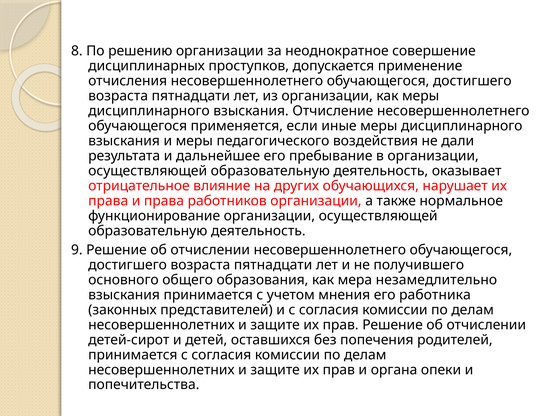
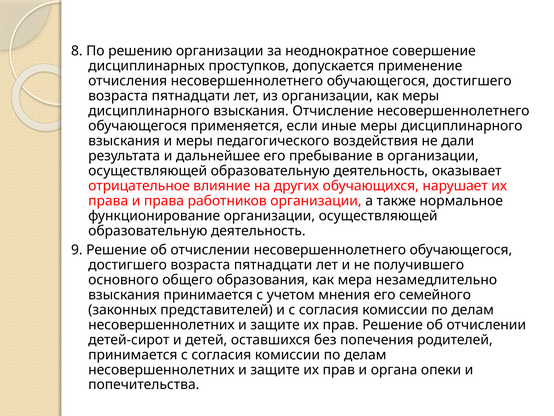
работника: работника -> семейного
